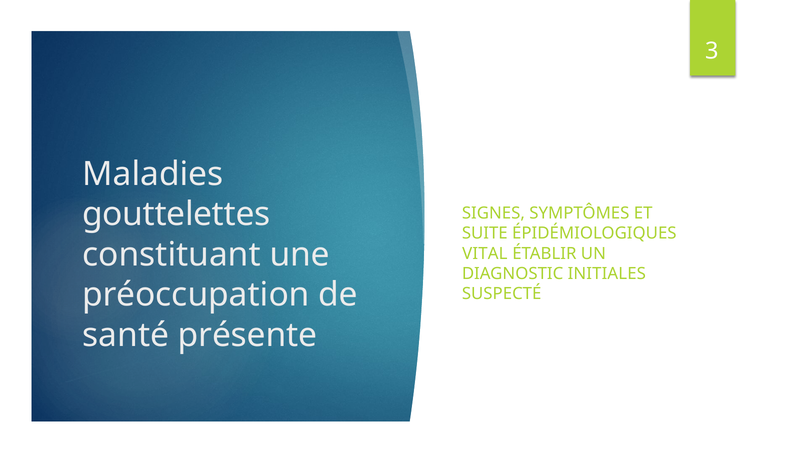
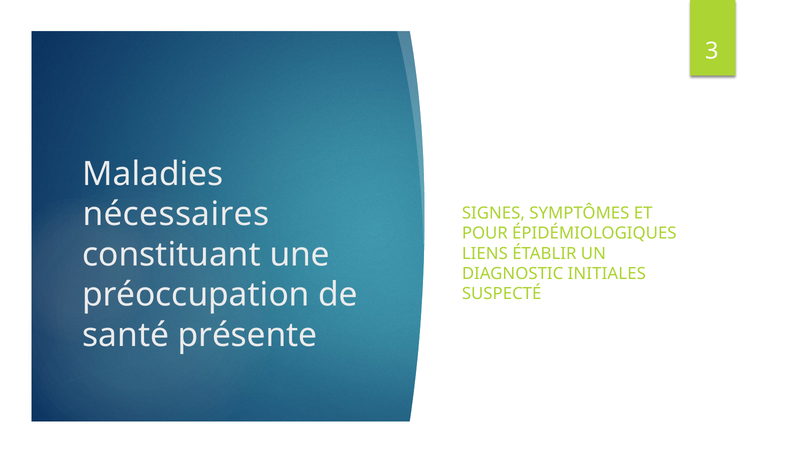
gouttelettes: gouttelettes -> nécessaires
SUITE: SUITE -> POUR
VITAL: VITAL -> LIENS
